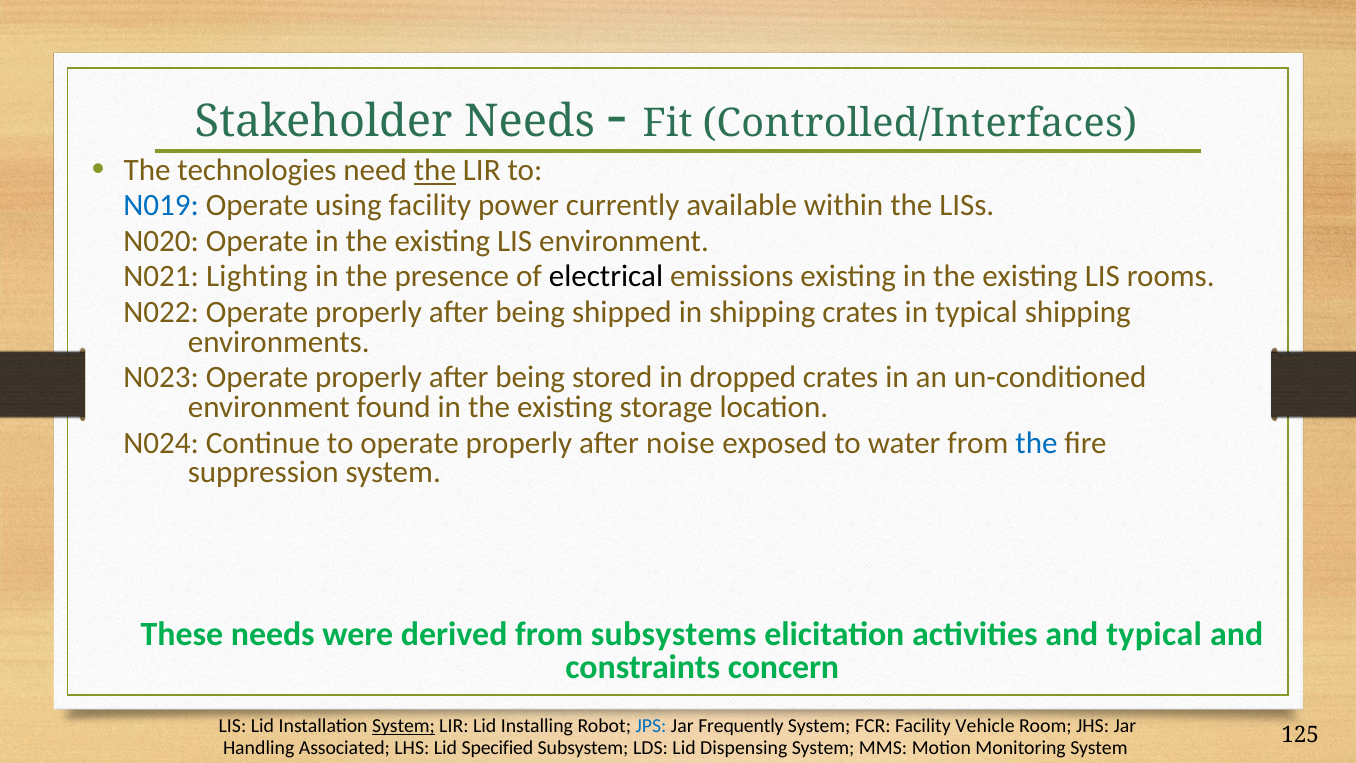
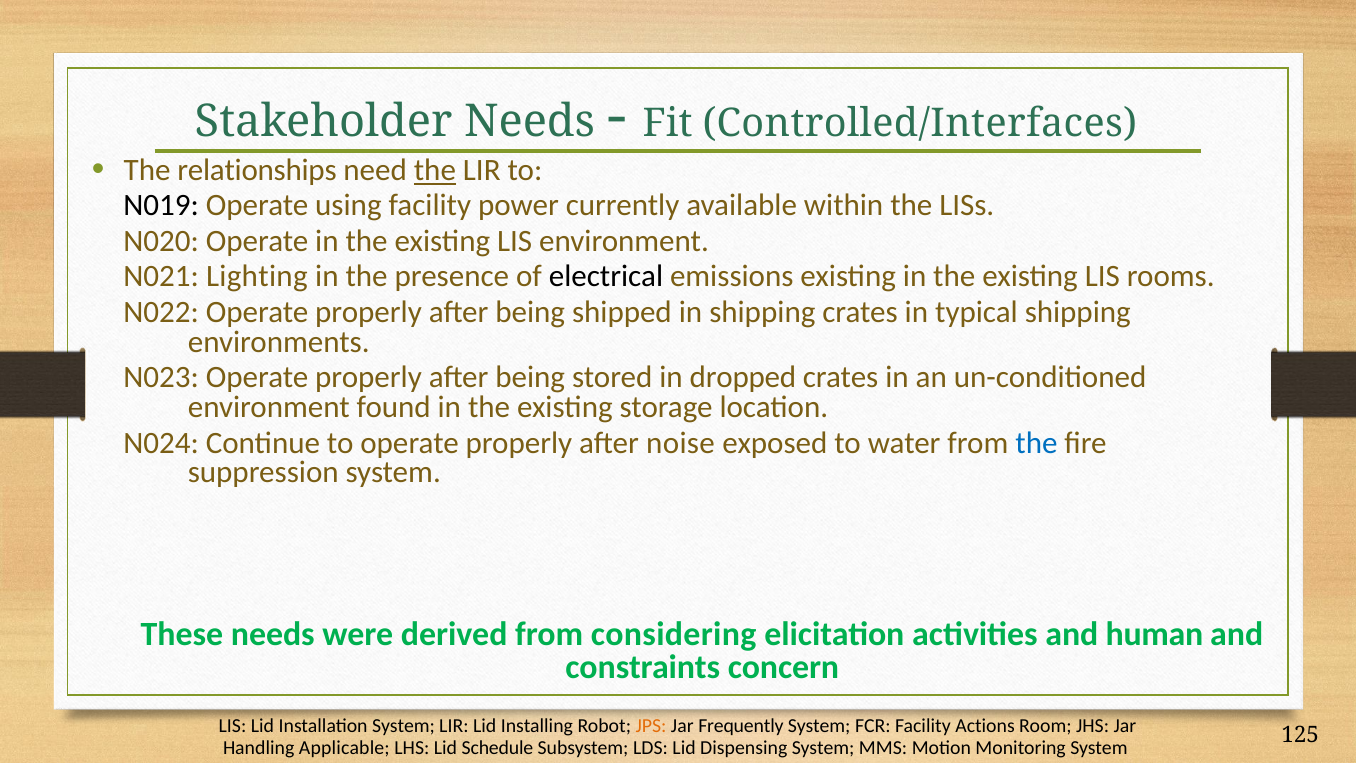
technologies: technologies -> relationships
N019 colour: blue -> black
subsystems: subsystems -> considering
and typical: typical -> human
System at (403, 726) underline: present -> none
JPS colour: blue -> orange
Vehicle: Vehicle -> Actions
Associated: Associated -> Applicable
Specified: Specified -> Schedule
